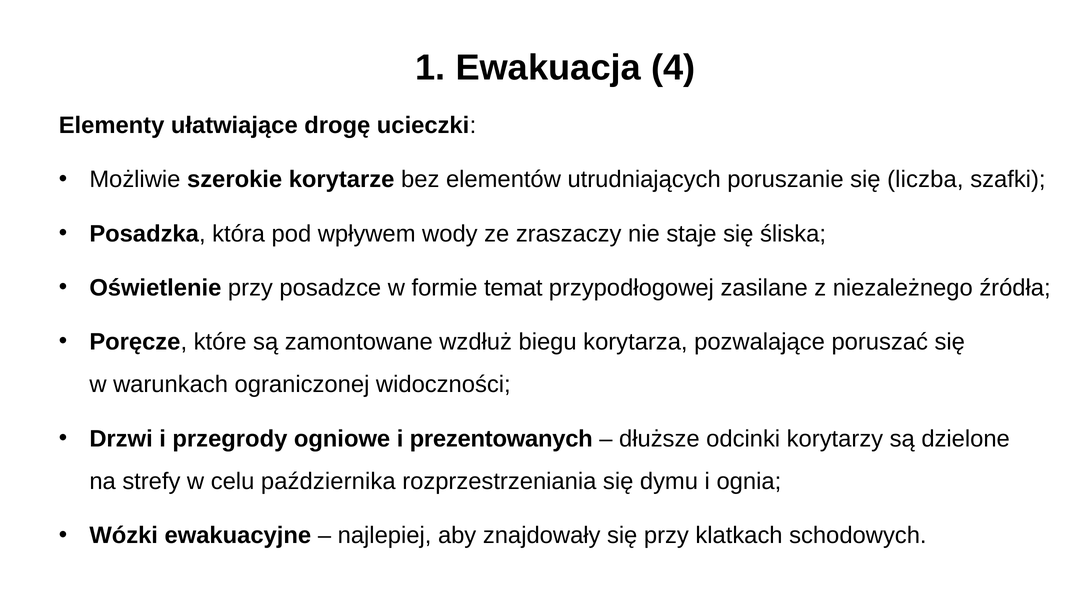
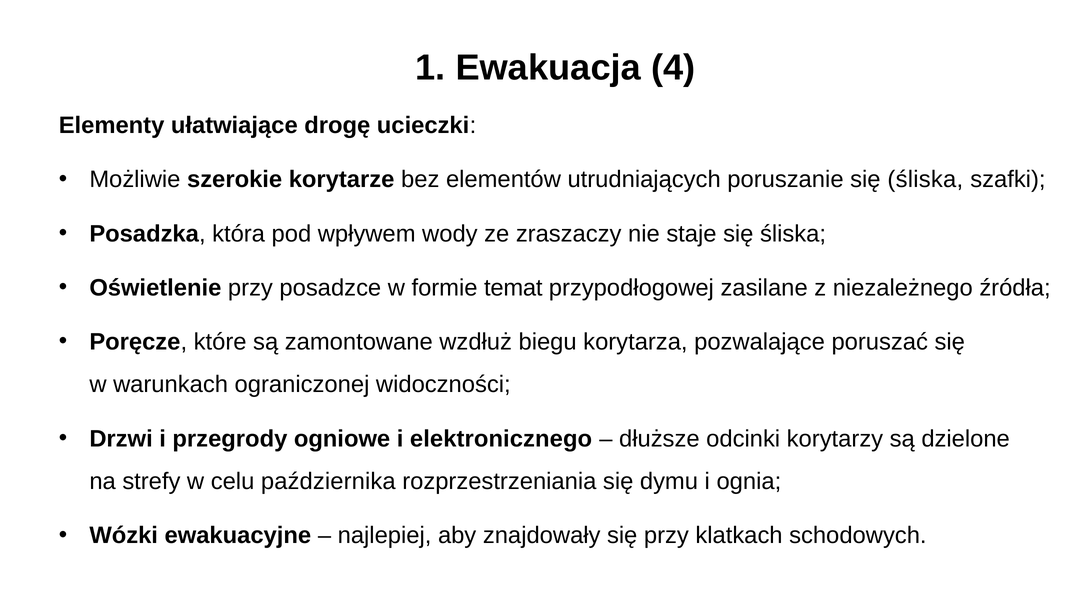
poruszanie się liczba: liczba -> śliska
prezentowanych: prezentowanych -> elektronicznego
